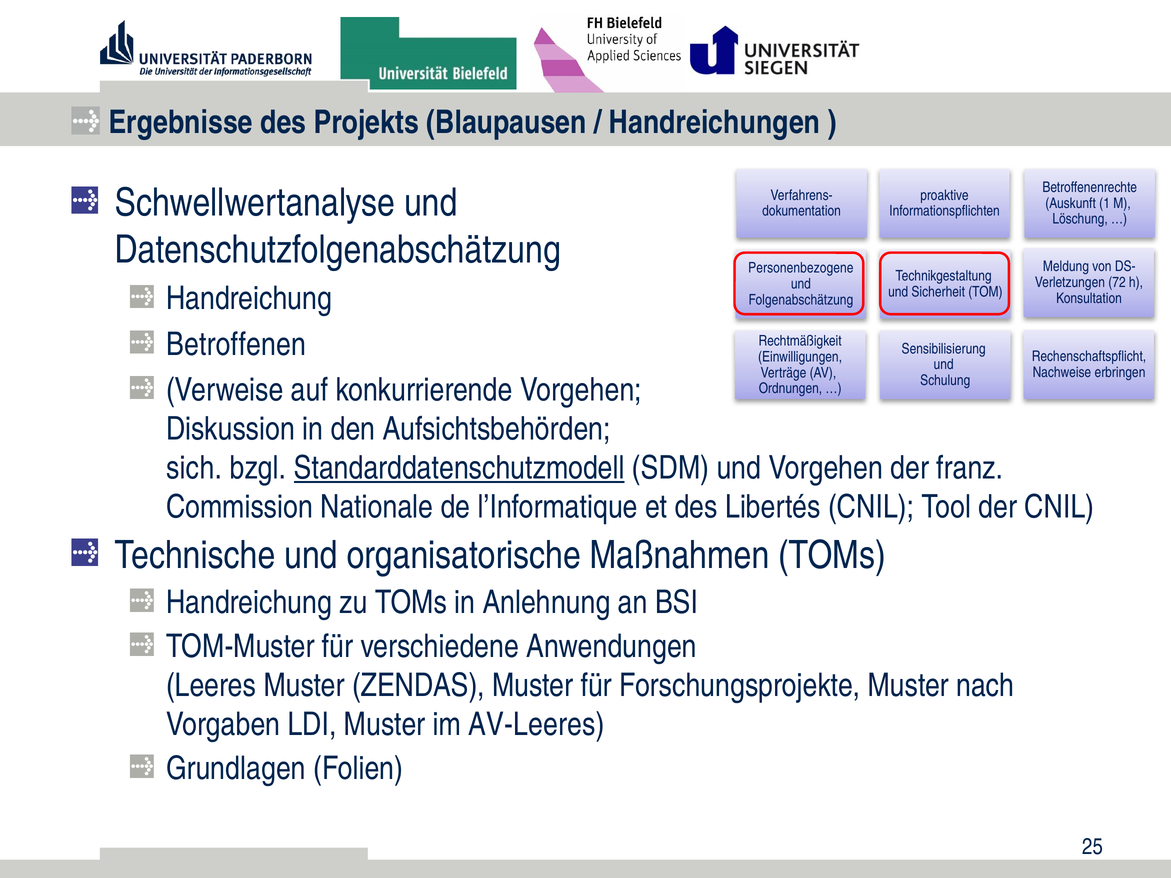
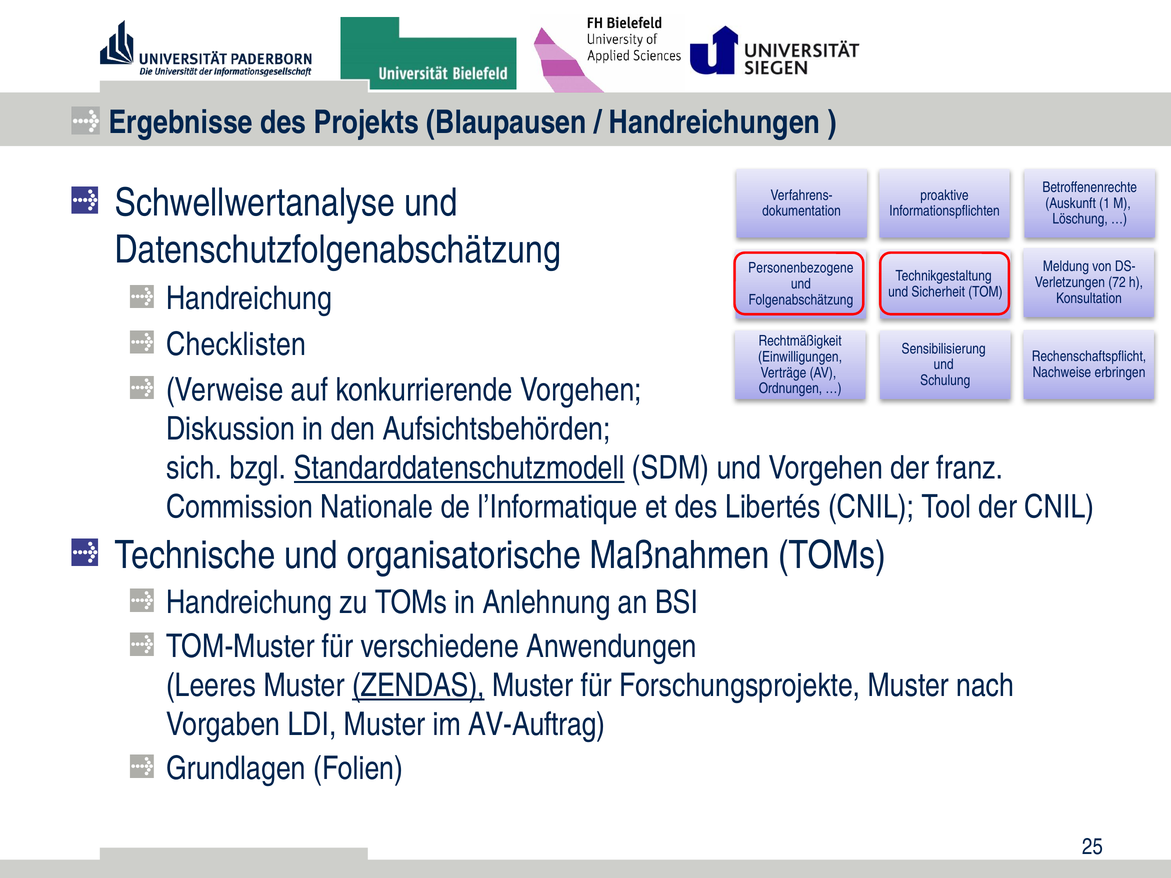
Betroffenen: Betroffenen -> Checklisten
ZENDAS underline: none -> present
AV-Leeres: AV-Leeres -> AV-Auftrag
